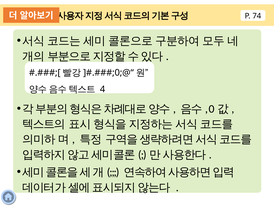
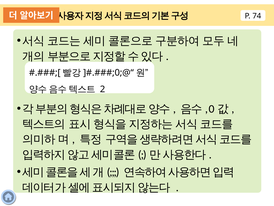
4: 4 -> 2
